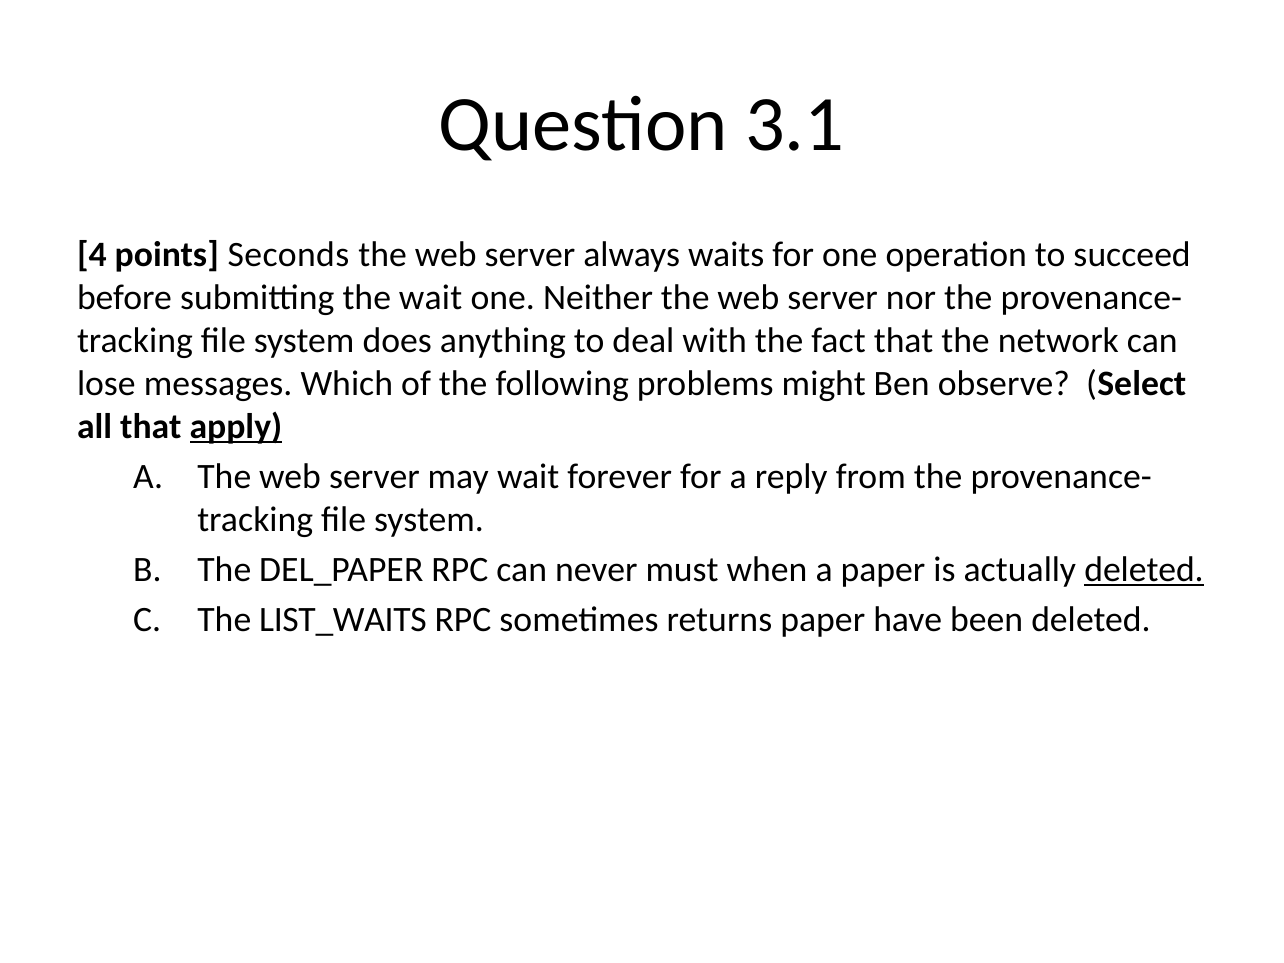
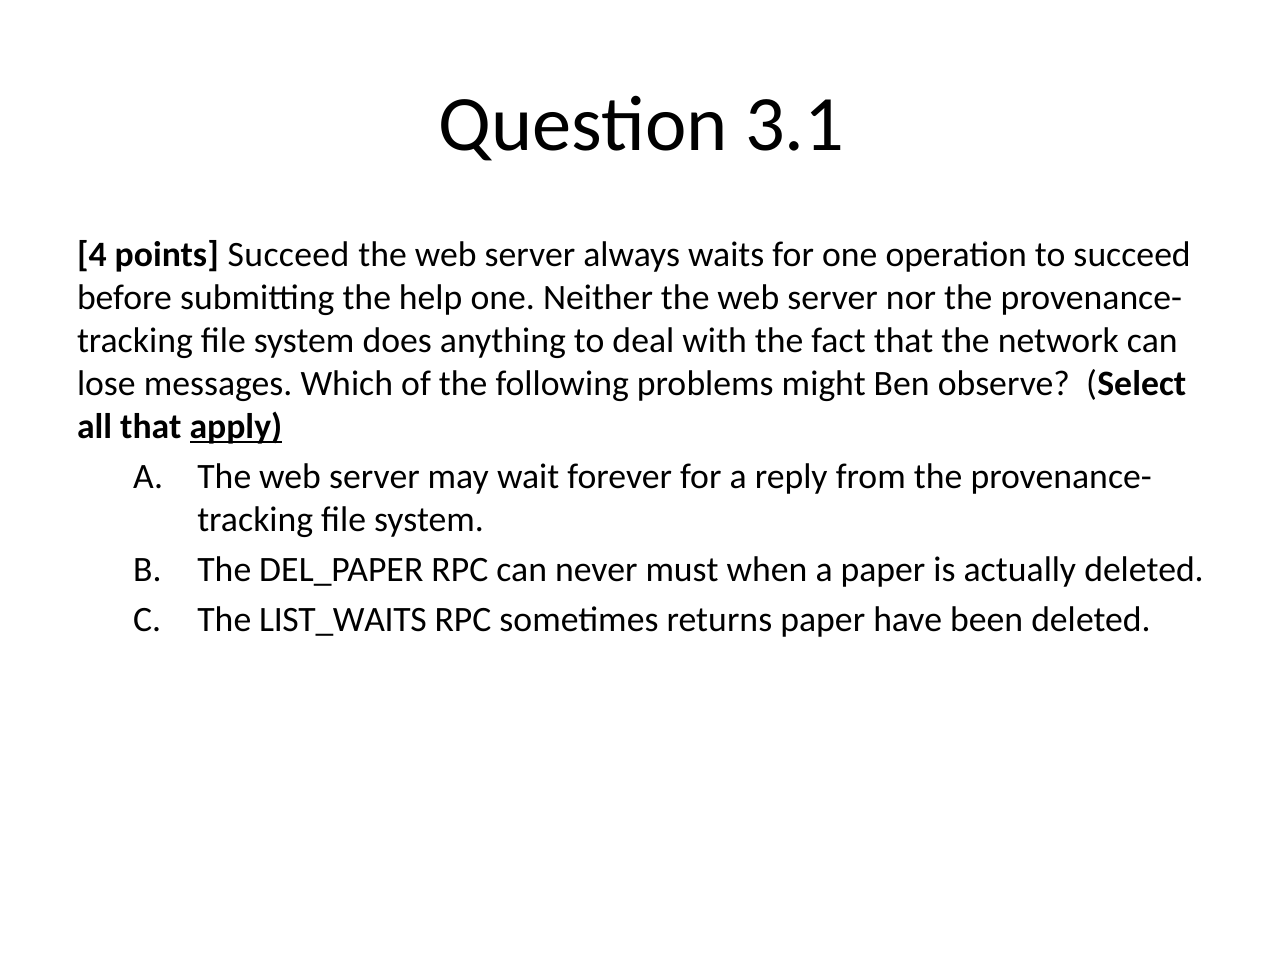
points Seconds: Seconds -> Succeed
the wait: wait -> help
deleted at (1144, 569) underline: present -> none
